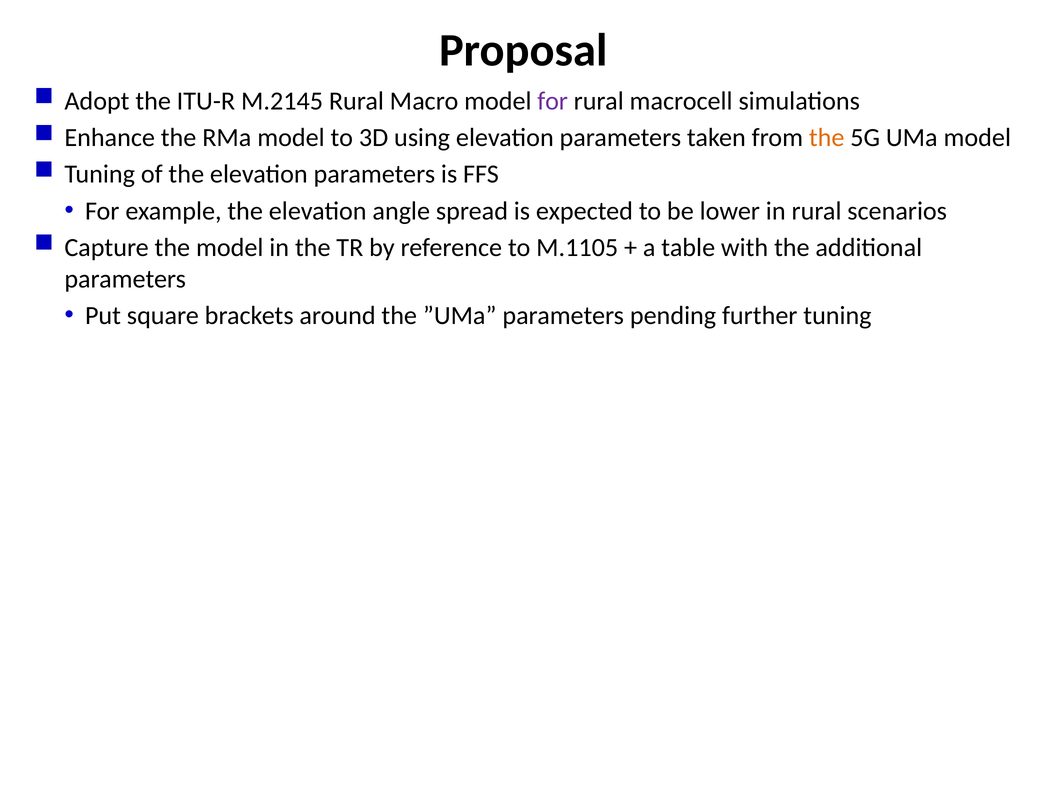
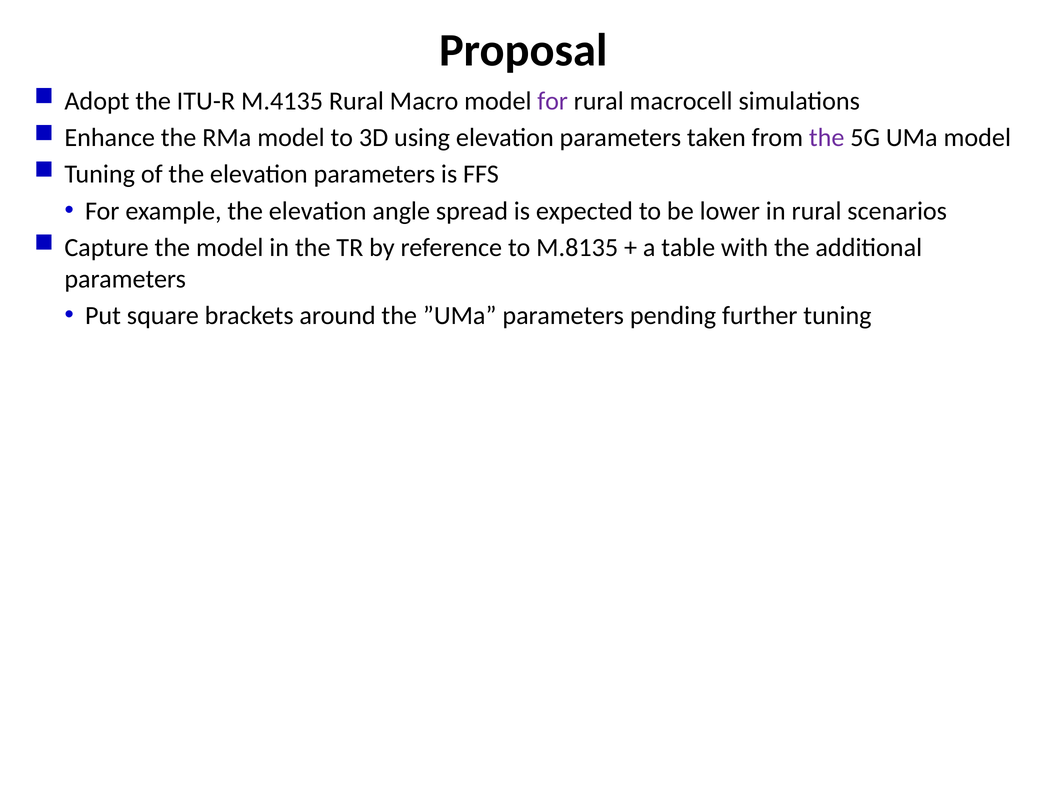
M.2145: M.2145 -> M.4135
the at (827, 138) colour: orange -> purple
M.1105: M.1105 -> M.8135
